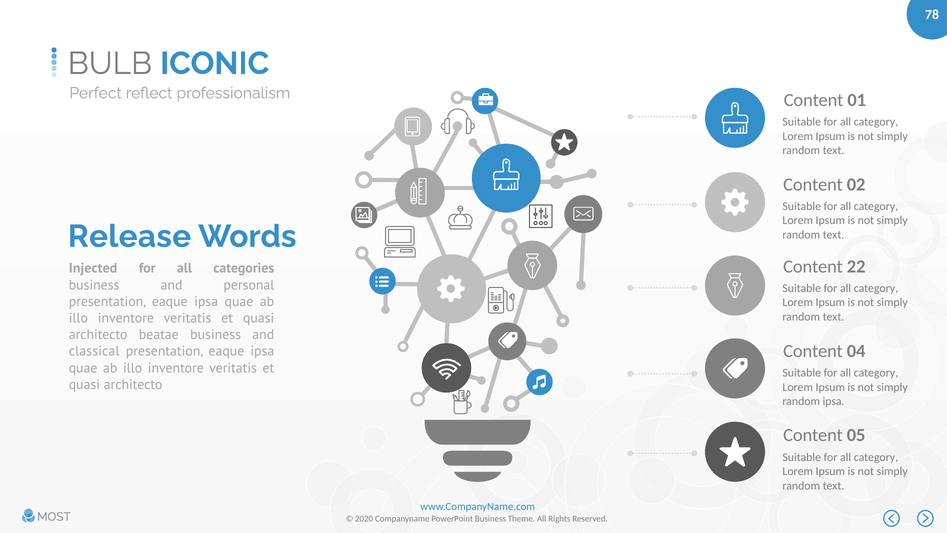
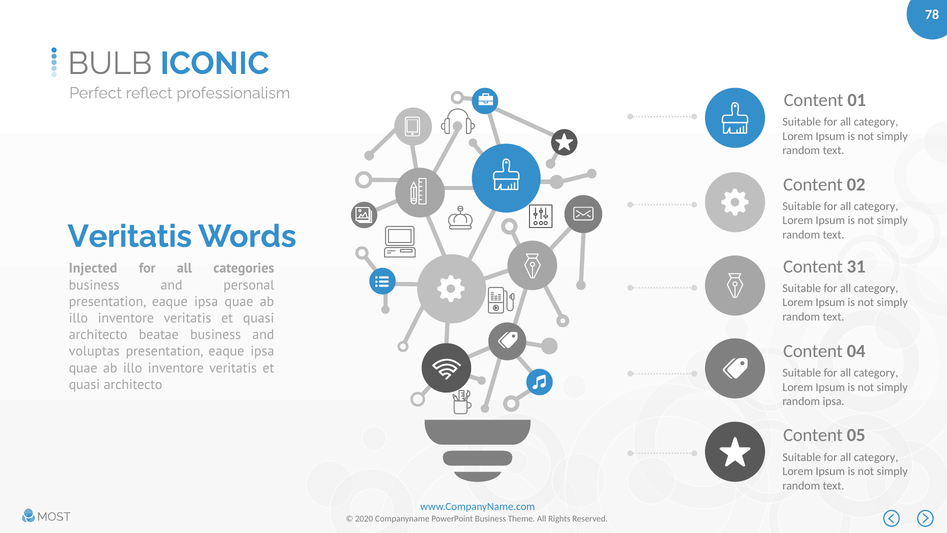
Release at (129, 236): Release -> Veritatis
22: 22 -> 31
classical: classical -> voluptas
